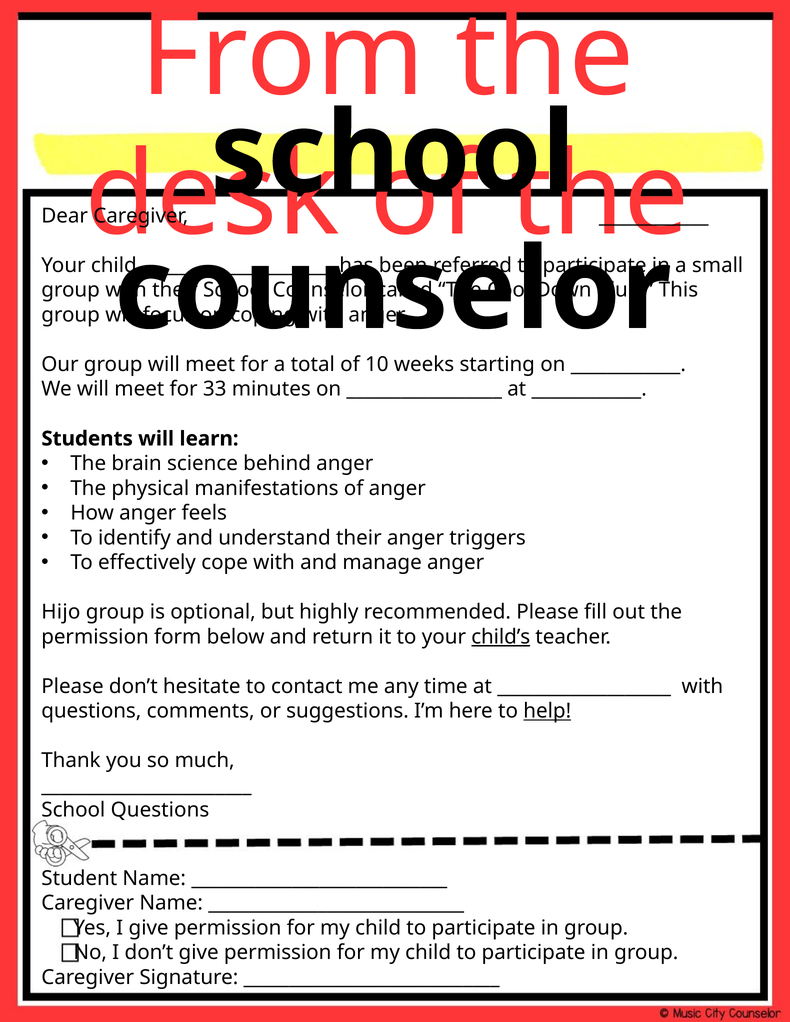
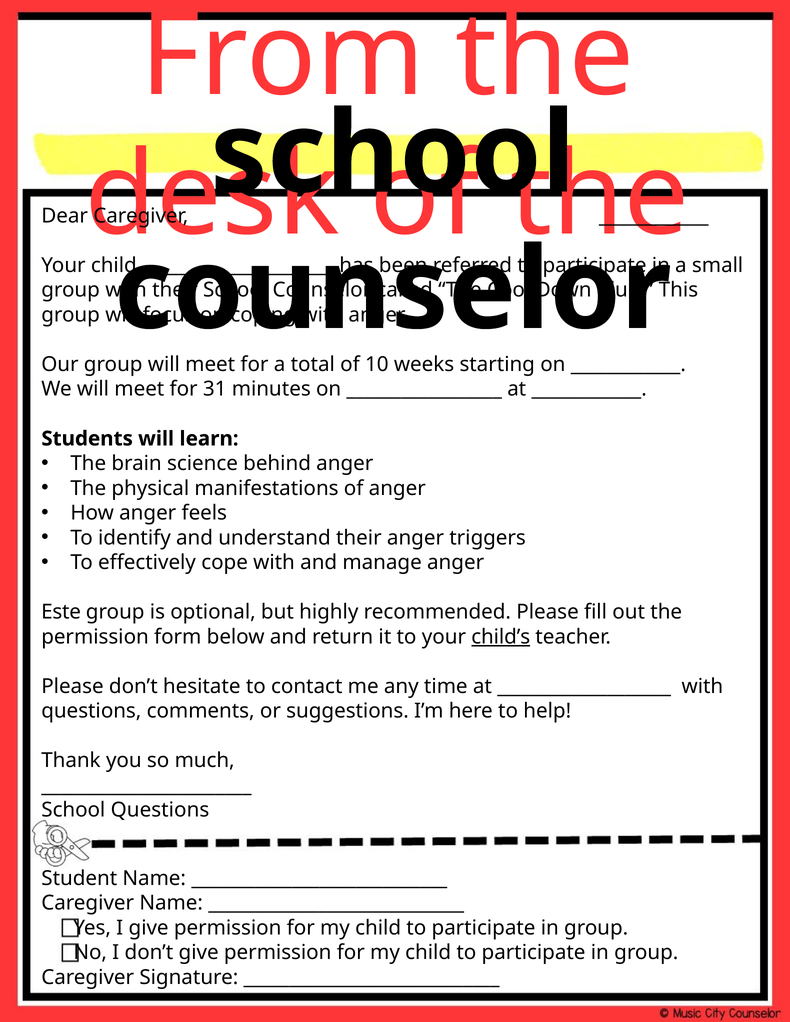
33: 33 -> 31
Hijo: Hijo -> Este
help underline: present -> none
